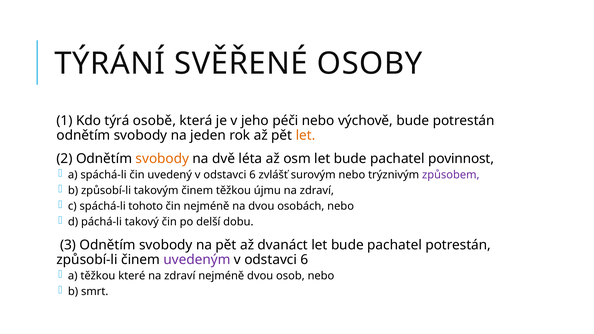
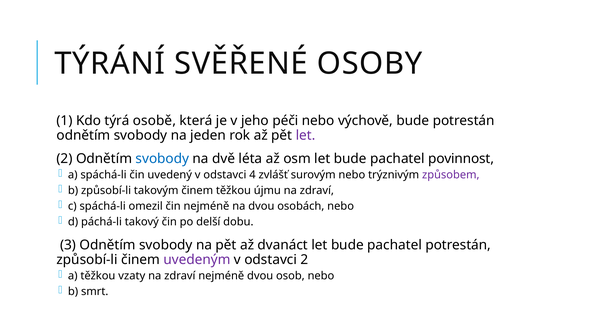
let at (306, 136) colour: orange -> purple
svobody at (162, 159) colour: orange -> blue
uvedený v odstavci 6: 6 -> 4
tohoto: tohoto -> omezil
6 at (304, 260): 6 -> 2
které: které -> vzaty
